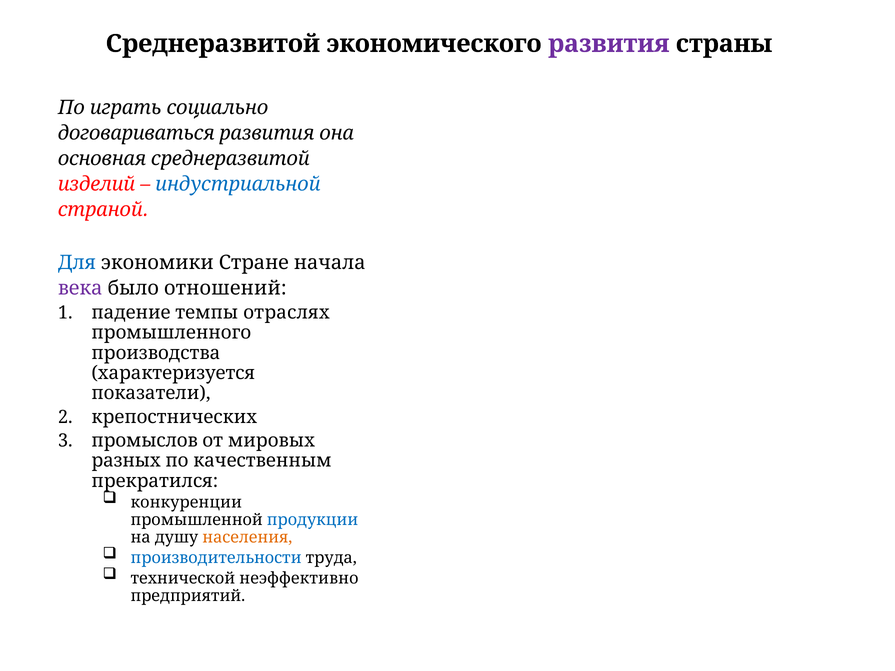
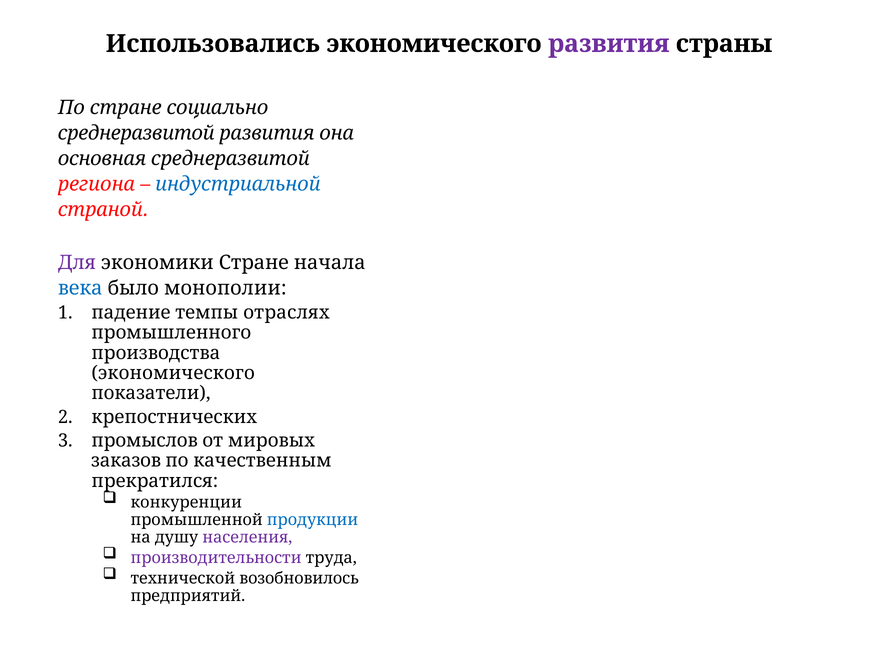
Среднеразвитой at (213, 44): Среднеразвитой -> Использовались
По играть: играть -> стране
договариваться at (136, 133): договариваться -> среднеразвитой
изделий: изделий -> региона
Для colour: blue -> purple
века colour: purple -> blue
отношений: отношений -> монополии
характеризуется at (173, 373): характеризуется -> экономического
разных: разных -> заказов
населения colour: orange -> purple
производительности colour: blue -> purple
неэффективно: неэффективно -> возобновилось
